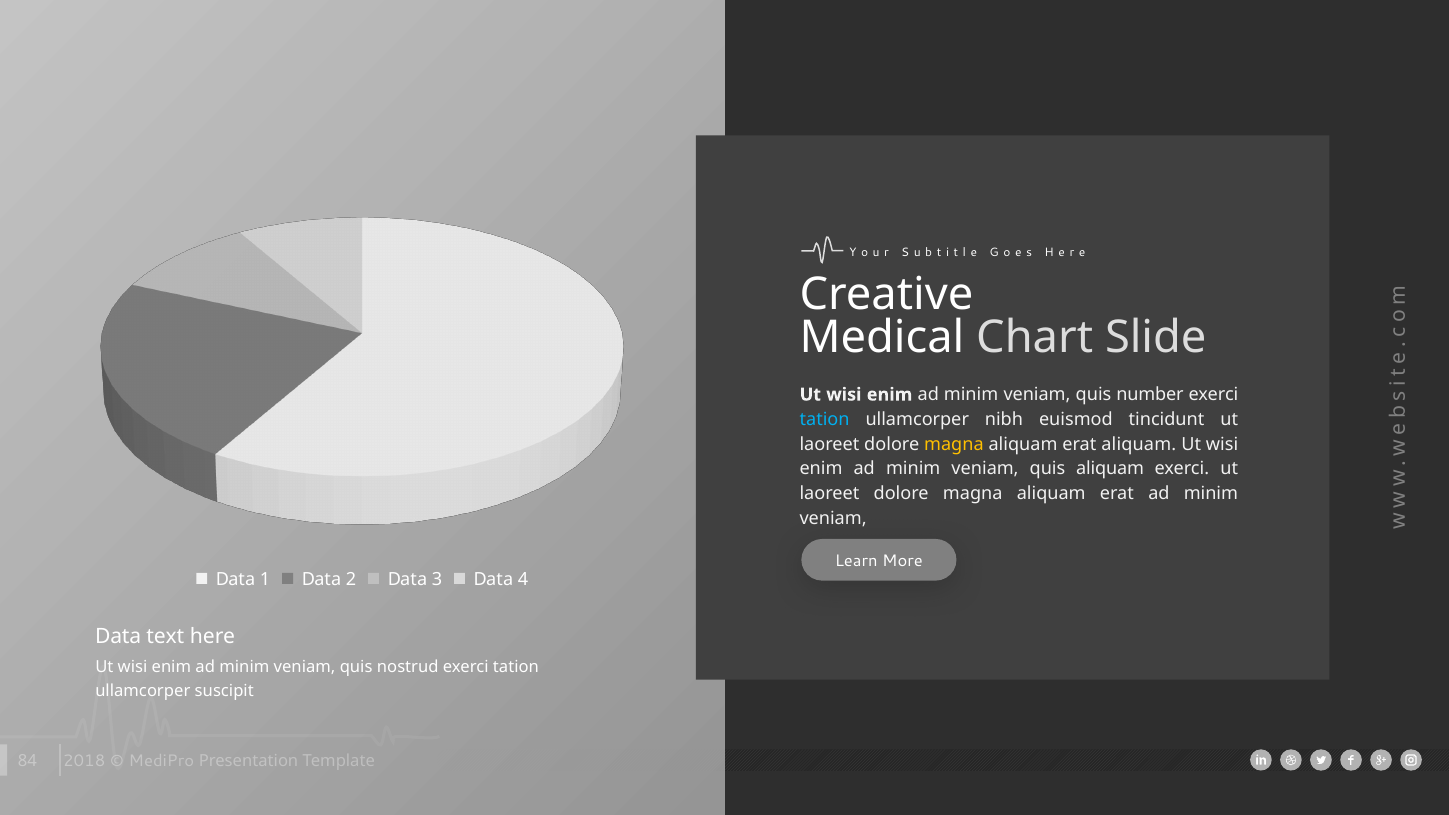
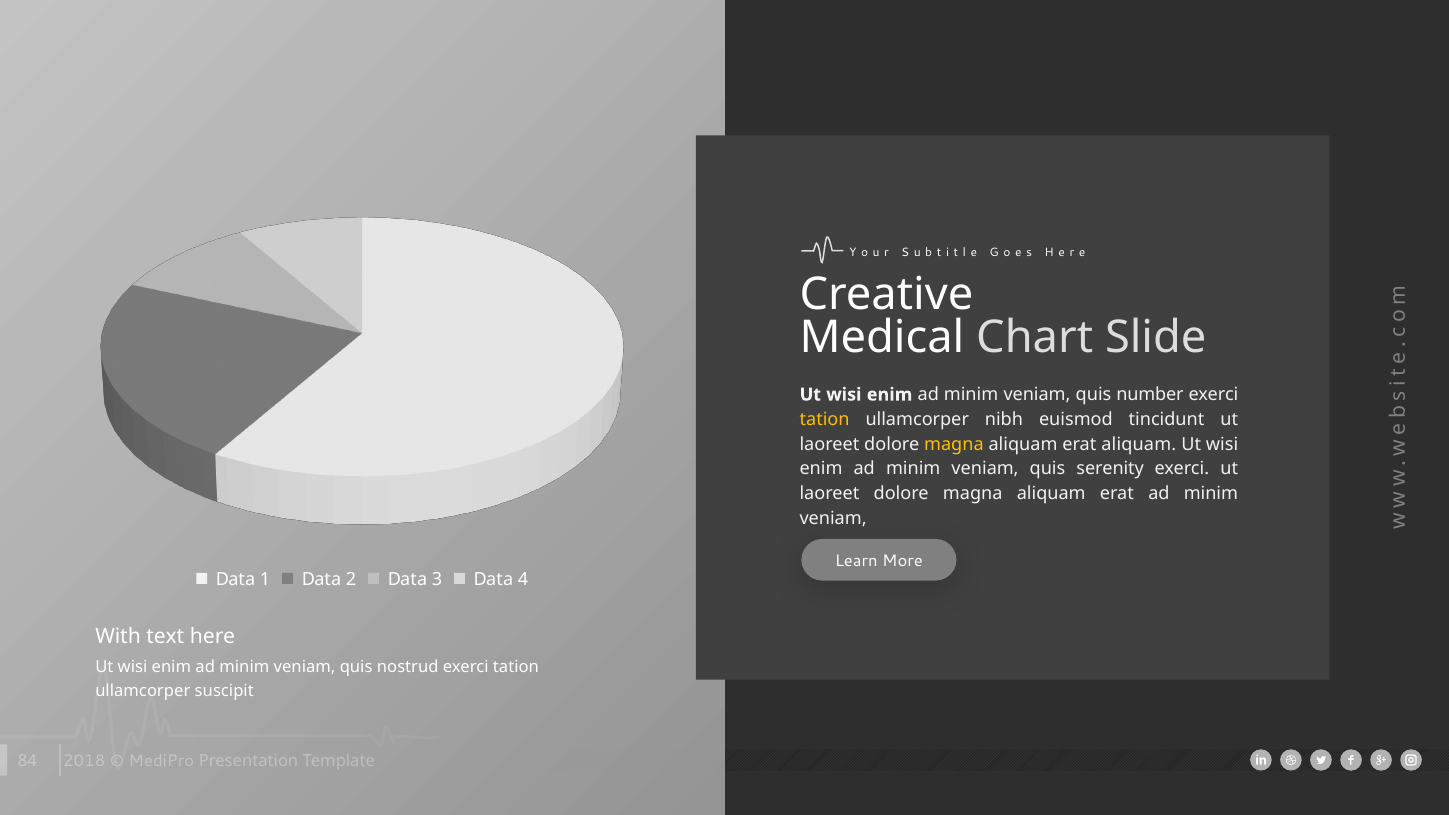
tation at (825, 419) colour: light blue -> yellow
quis aliquam: aliquam -> serenity
Data at (118, 637): Data -> With
